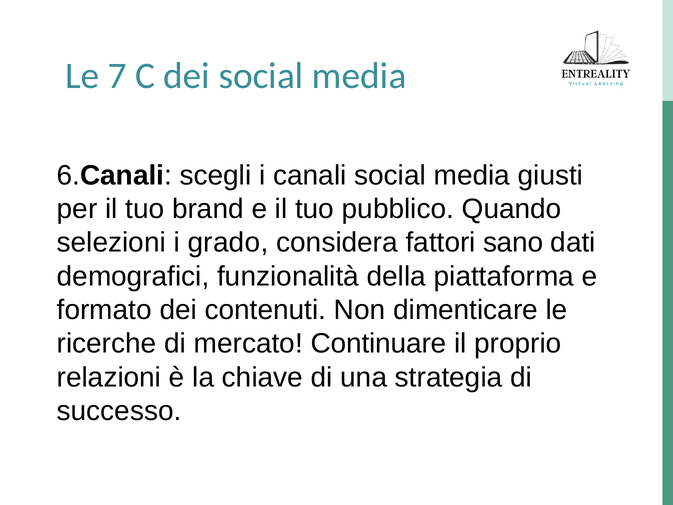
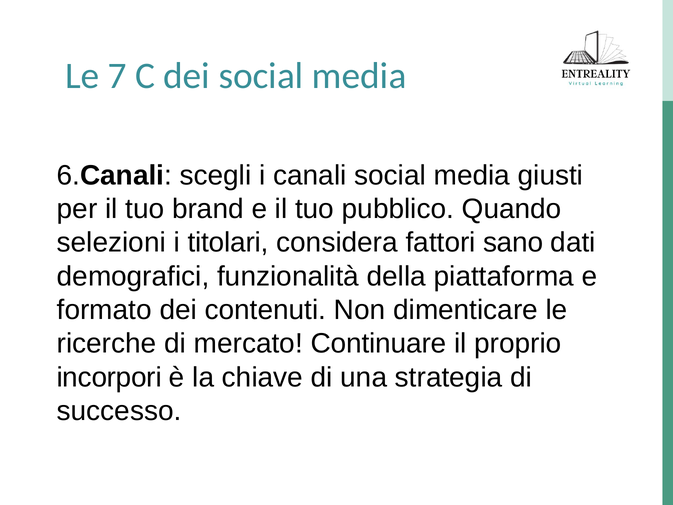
grado: grado -> titolari
relazioni: relazioni -> incorpori
